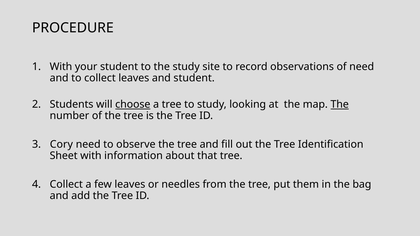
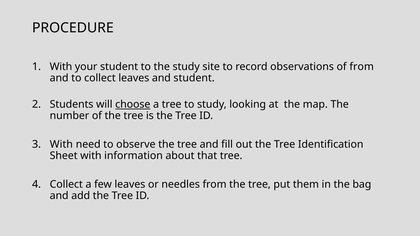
of need: need -> from
The at (340, 104) underline: present -> none
Cory at (61, 144): Cory -> With
